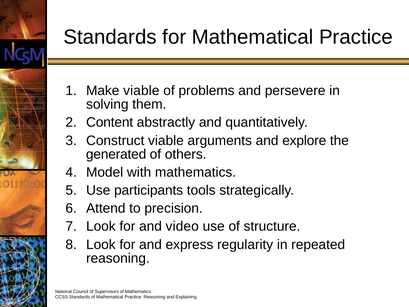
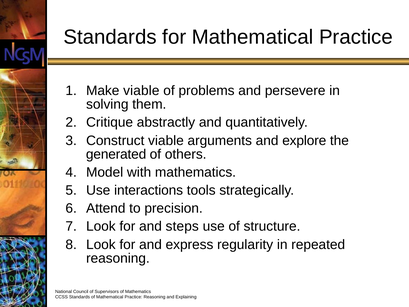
Content: Content -> Critique
participants: participants -> interactions
video: video -> steps
